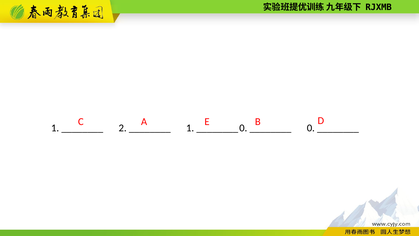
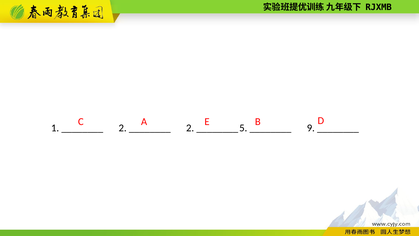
1 at (190, 128): 1 -> 2
0 at (243, 128): 0 -> 5
0 at (311, 128): 0 -> 9
